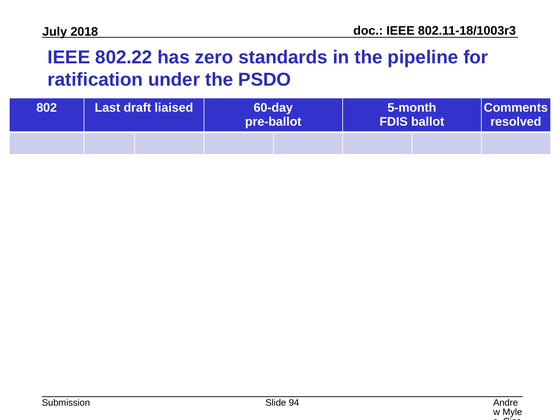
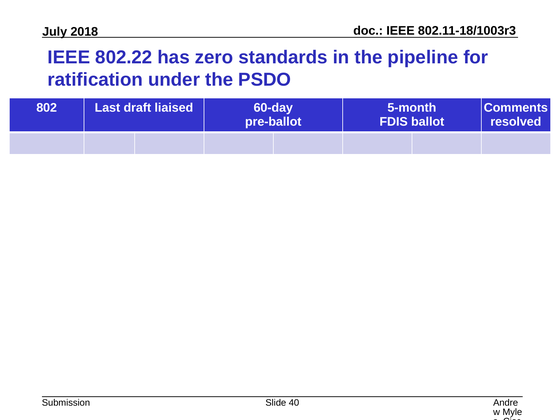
94: 94 -> 40
